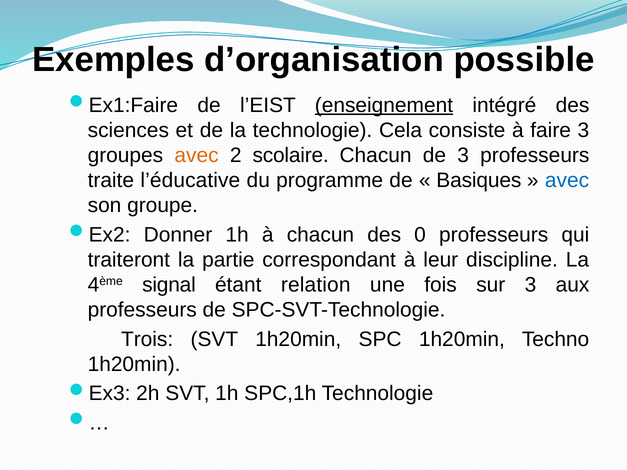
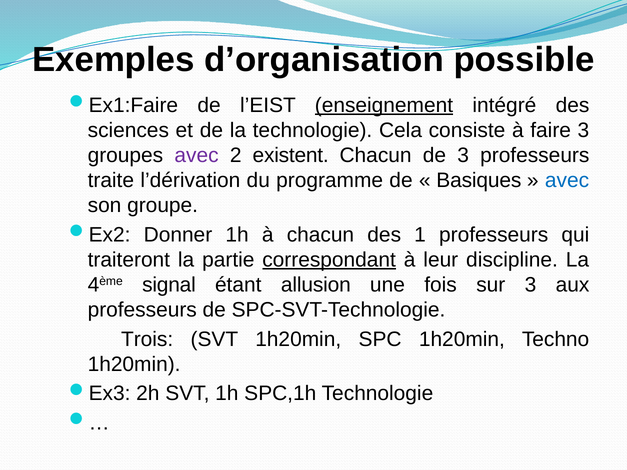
avec at (197, 155) colour: orange -> purple
scolaire: scolaire -> existent
l’éducative: l’éducative -> l’dérivation
0: 0 -> 1
correspondant underline: none -> present
relation: relation -> allusion
